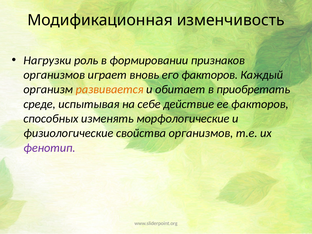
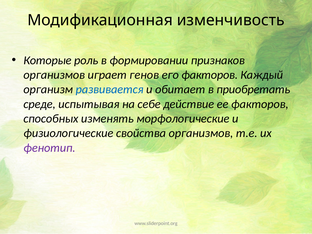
Нагрузки: Нагрузки -> Которые
вновь: вновь -> генов
развивается colour: orange -> blue
